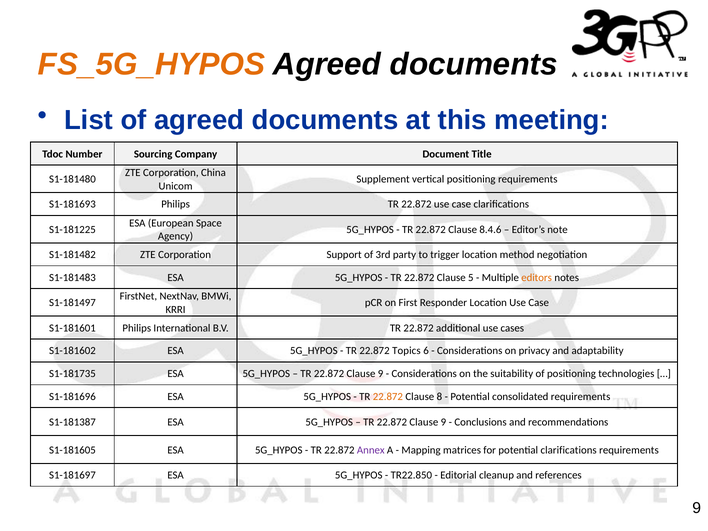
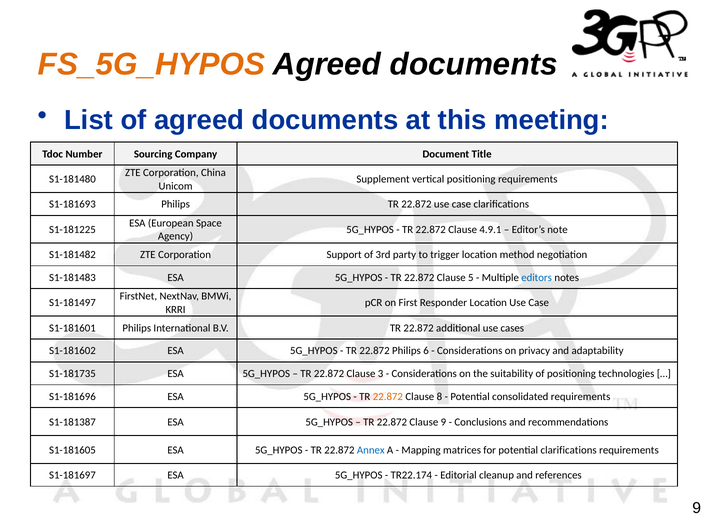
8.4.6: 8.4.6 -> 4.9.1
editors colour: orange -> blue
22.872 Topics: Topics -> Philips
9 at (381, 374): 9 -> 3
Annex colour: purple -> blue
TR22.850: TR22.850 -> TR22.174
